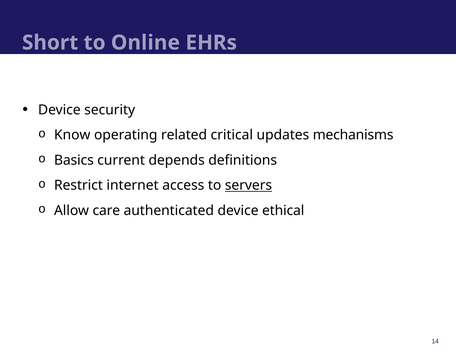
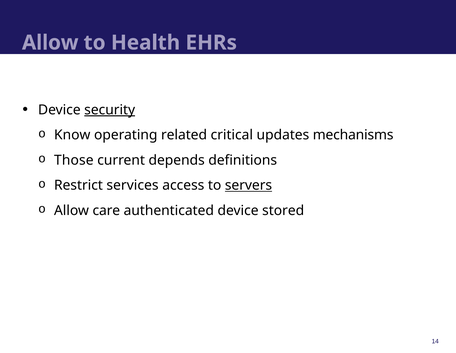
Short at (50, 43): Short -> Allow
Online: Online -> Health
security underline: none -> present
Basics: Basics -> Those
internet: internet -> services
ethical: ethical -> stored
